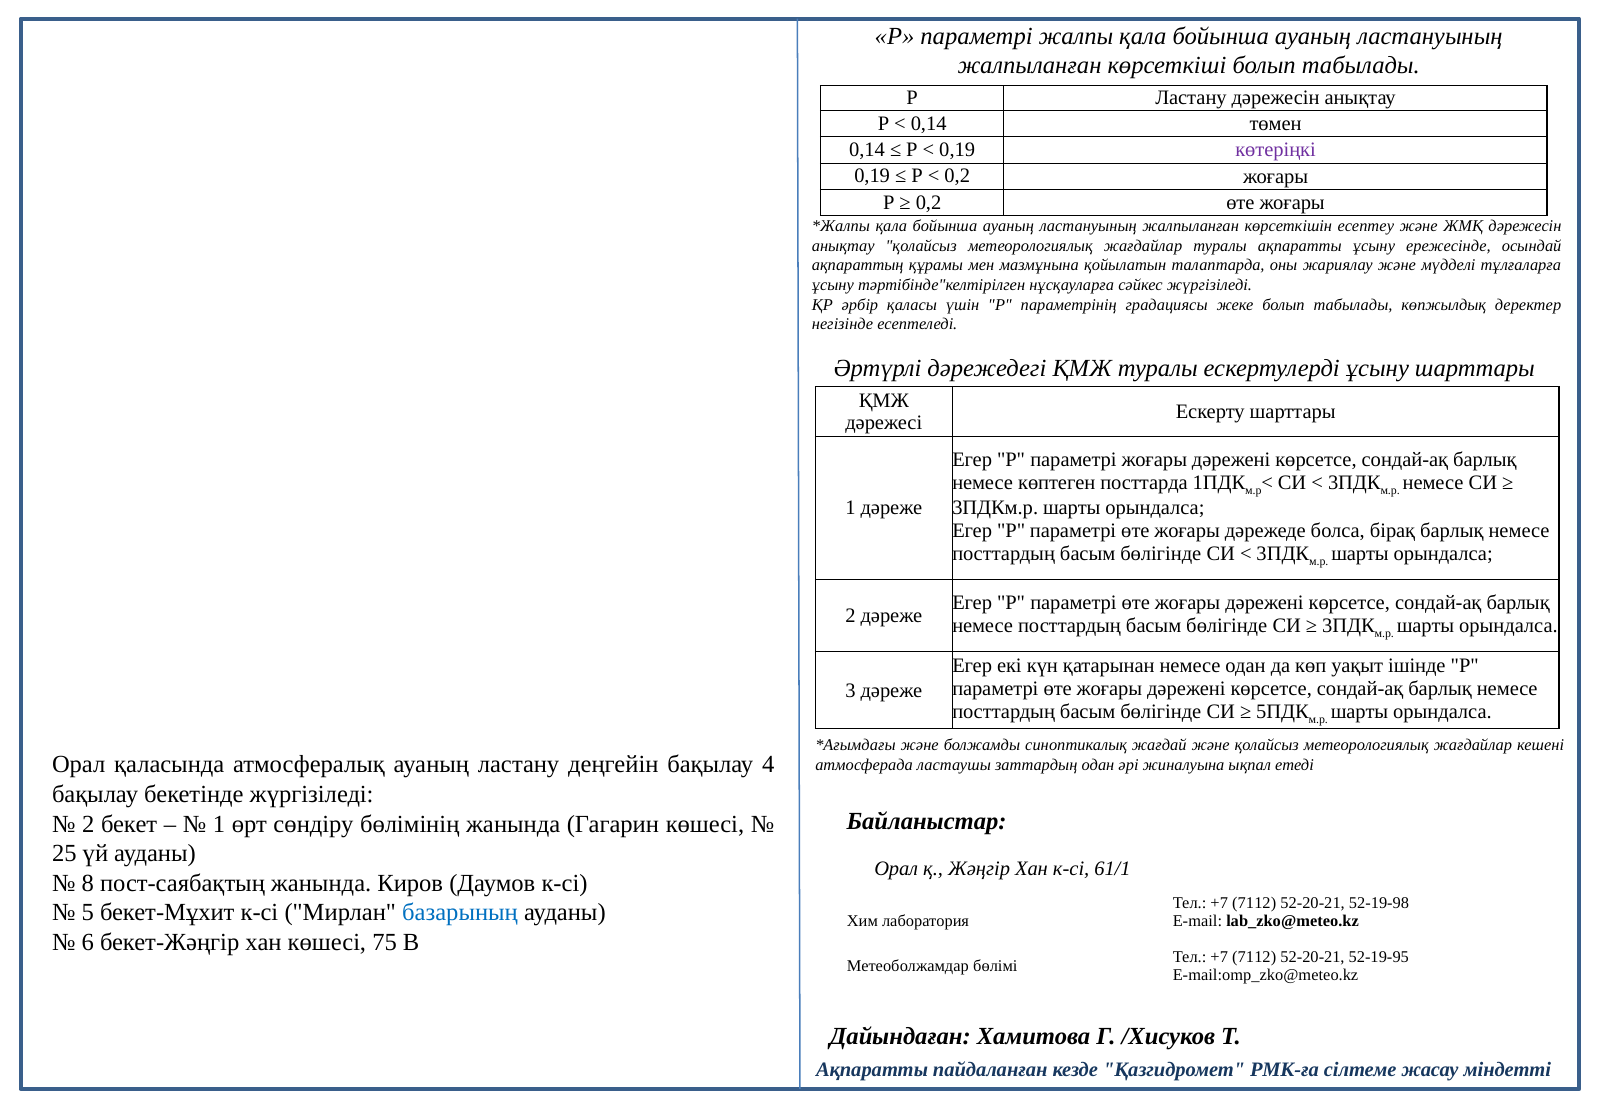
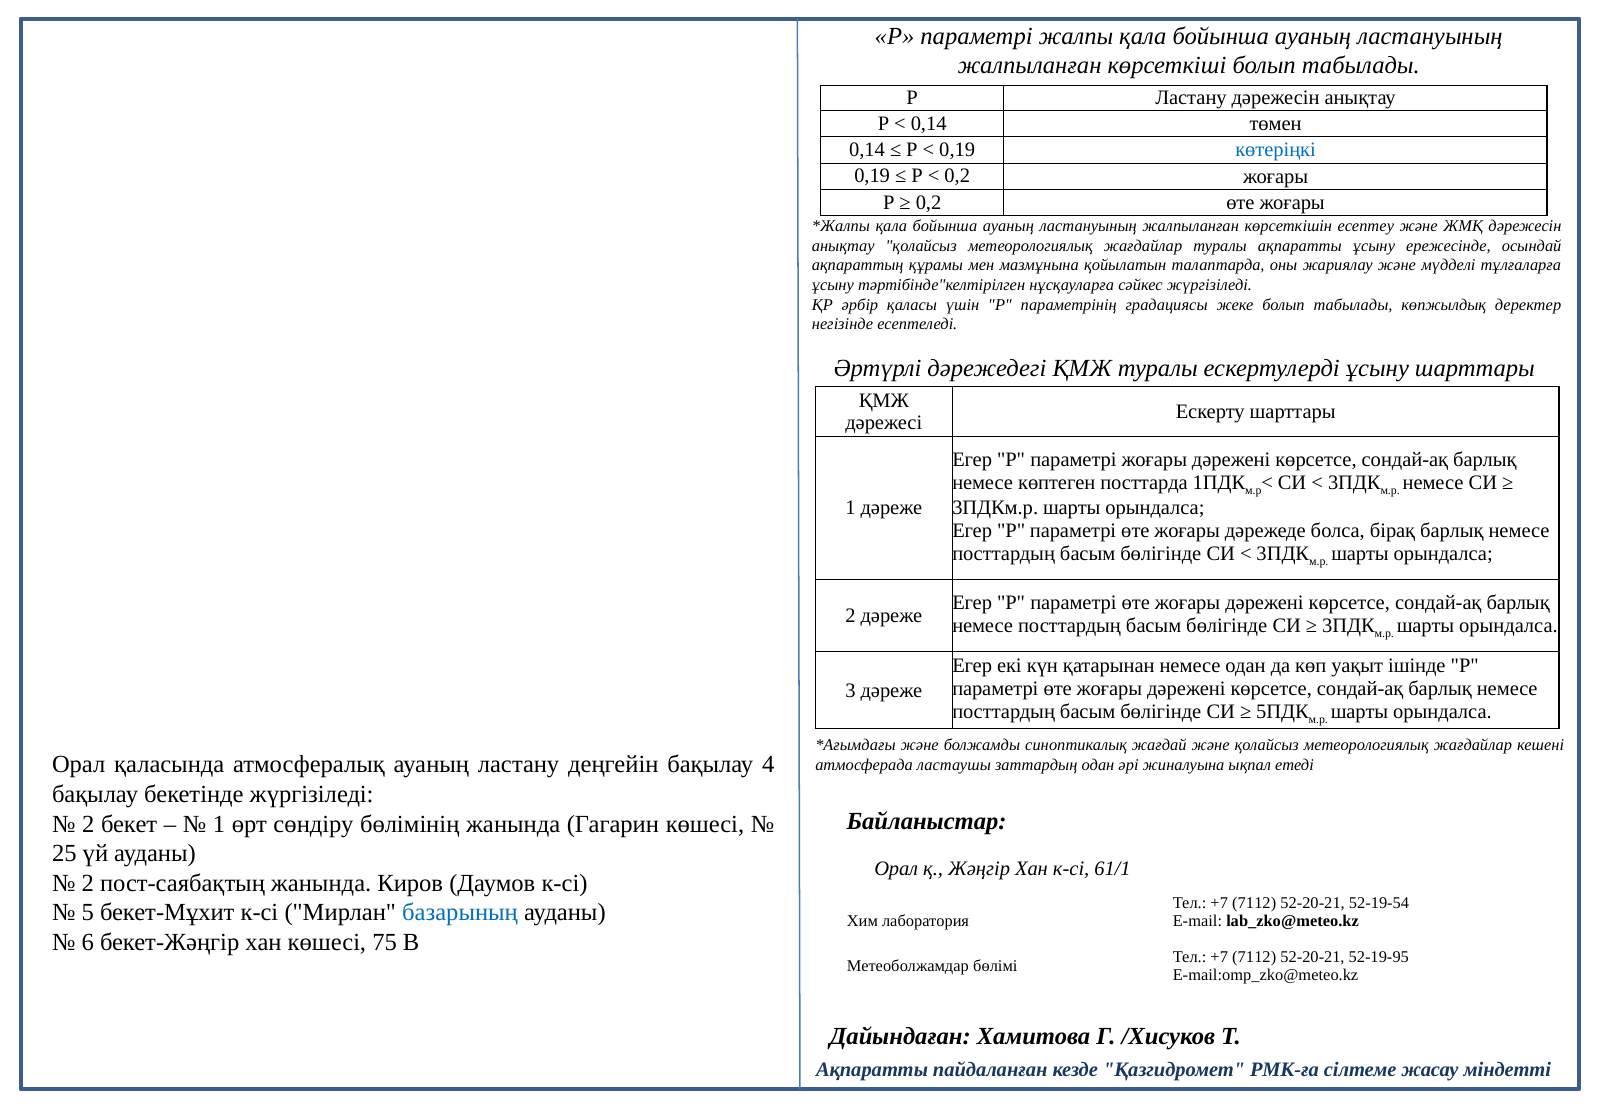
көтеріңкі colour: purple -> blue
8 at (88, 883): 8 -> 2
52-19-98: 52-19-98 -> 52-19-54
